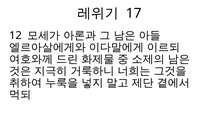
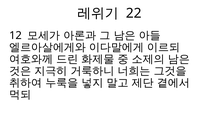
17: 17 -> 22
